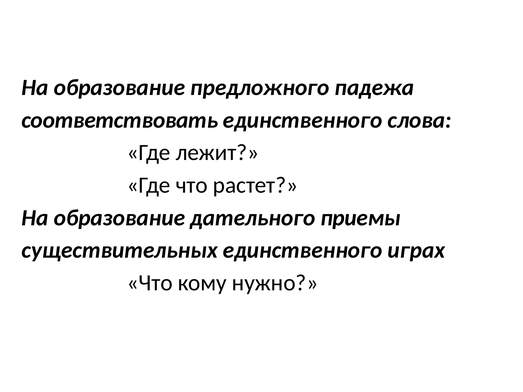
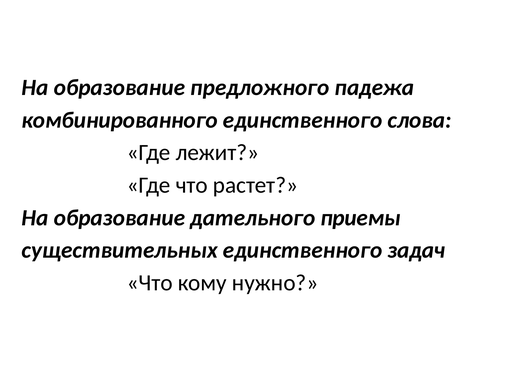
соответствовать: соответствовать -> комбинированного
играх: играх -> задач
